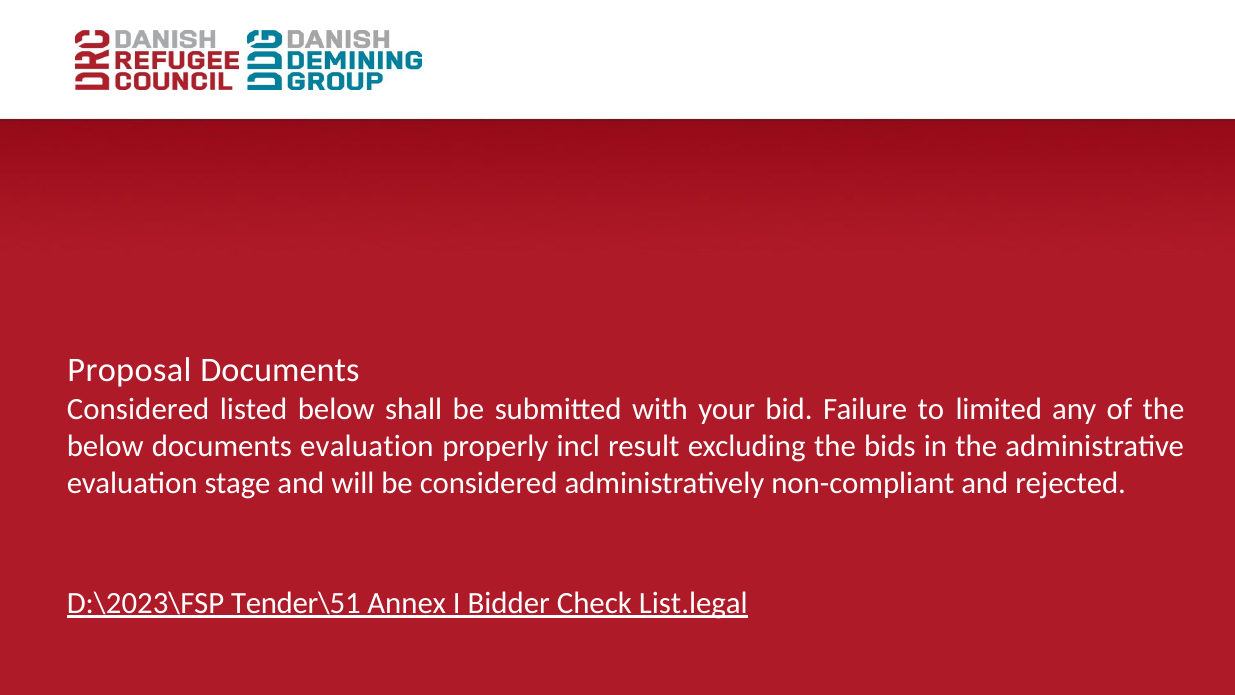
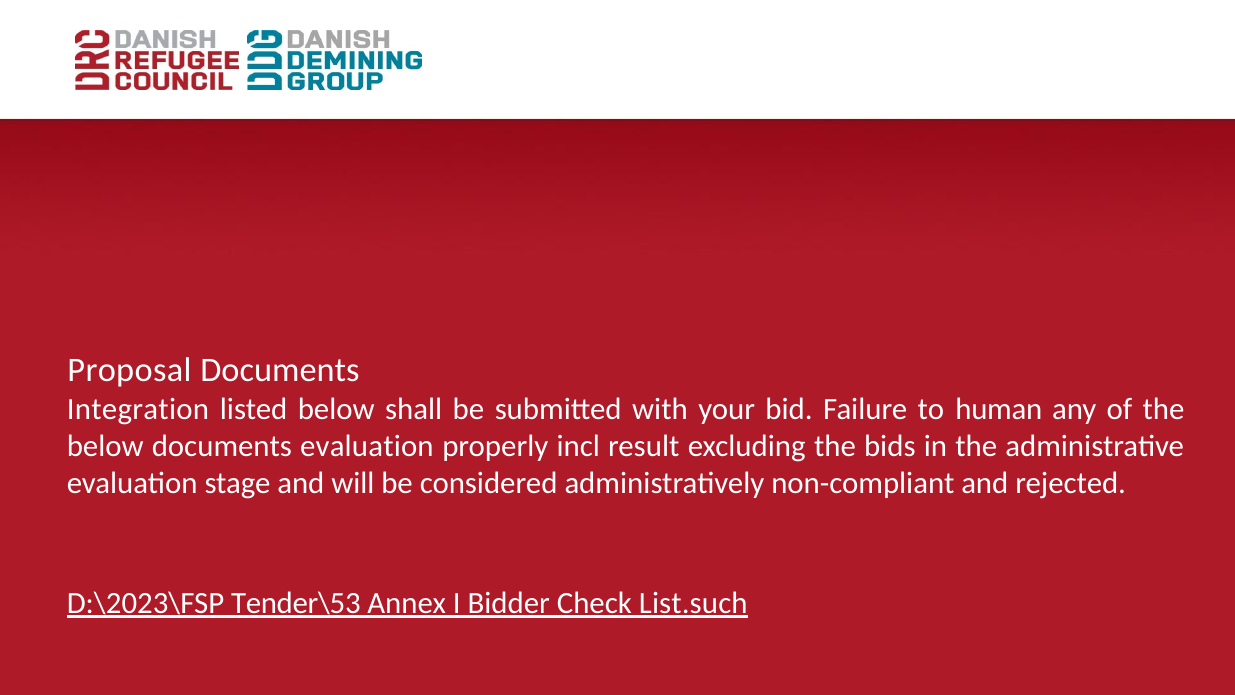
Considered at (138, 409): Considered -> Integration
limited: limited -> human
Tender\51: Tender\51 -> Tender\53
List.legal: List.legal -> List.such
